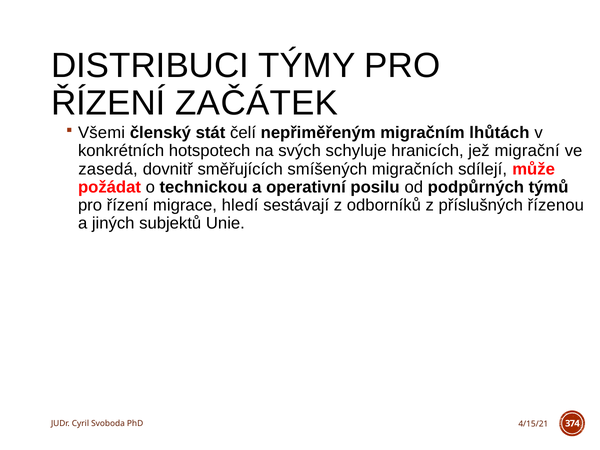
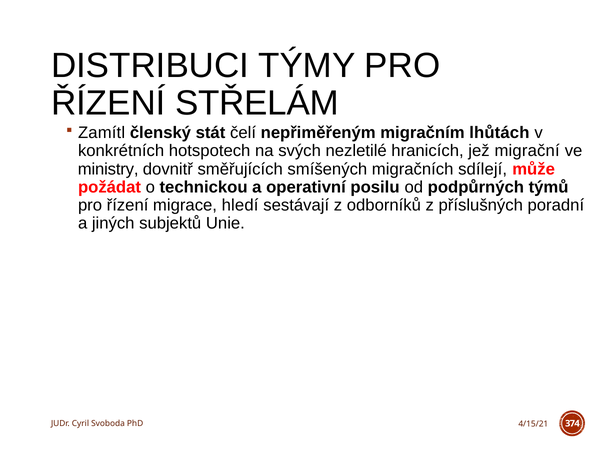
ZAČÁTEK: ZAČÁTEK -> STŘELÁM
Všemi: Všemi -> Zamítl
schyluje: schyluje -> nezletilé
zasedá: zasedá -> ministry
řízenou: řízenou -> poradní
